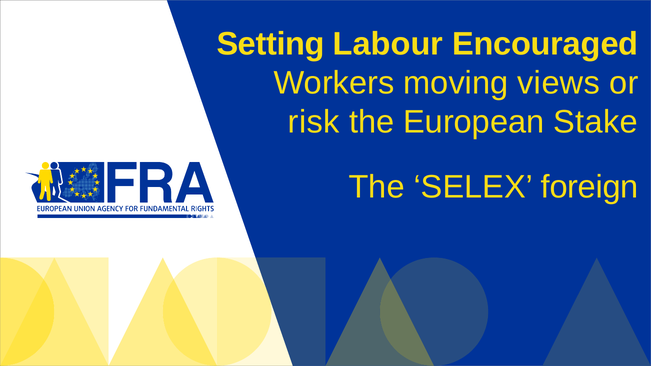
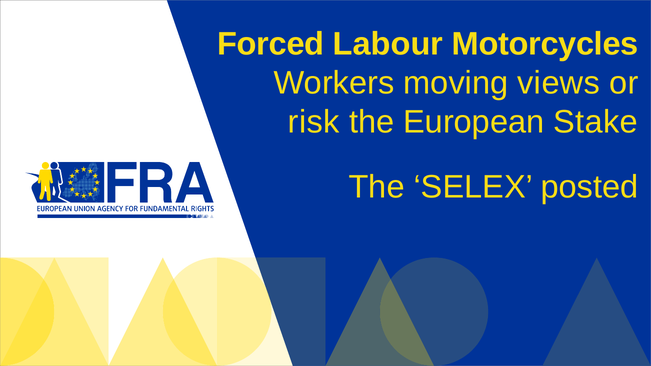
Setting: Setting -> Forced
Encouraged: Encouraged -> Motorcycles
foreign: foreign -> posted
